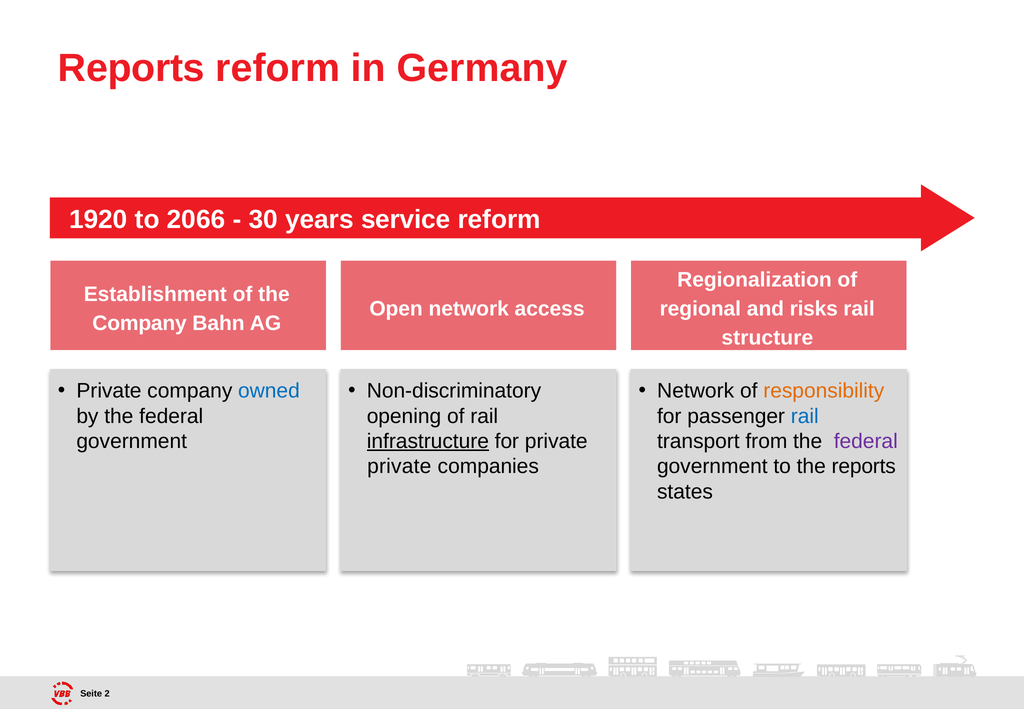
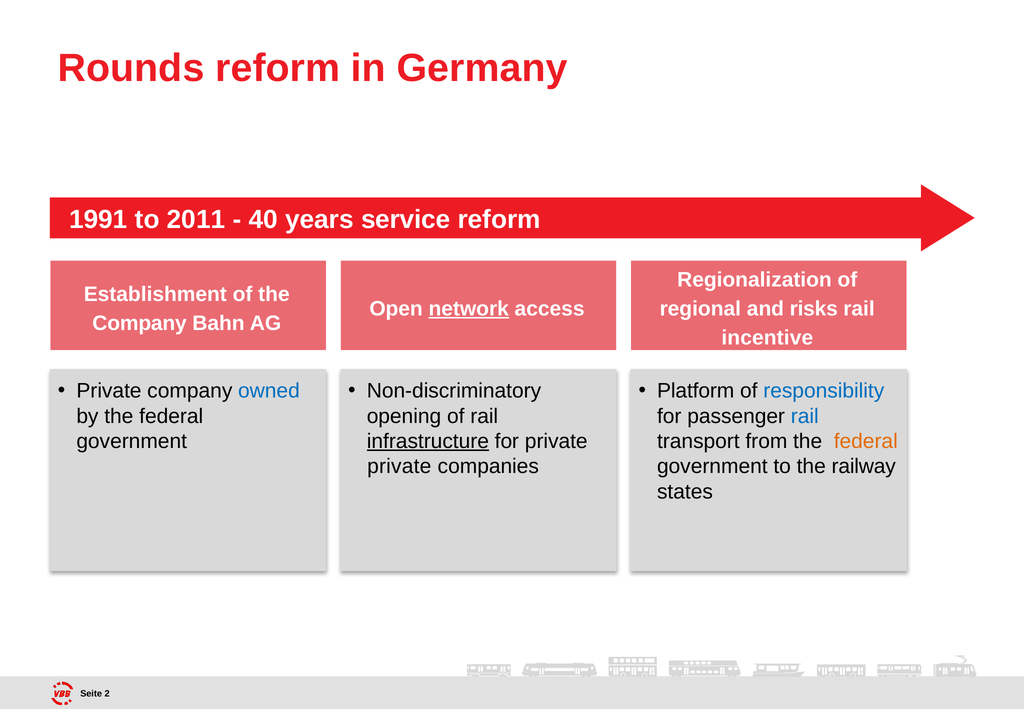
Reports at (131, 68): Reports -> Rounds
1920: 1920 -> 1991
2066: 2066 -> 2011
30: 30 -> 40
network at (469, 309) underline: none -> present
structure: structure -> incentive
Network at (696, 391): Network -> Platform
responsibility colour: orange -> blue
federal at (866, 441) colour: purple -> orange
the reports: reports -> railway
